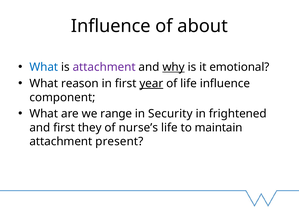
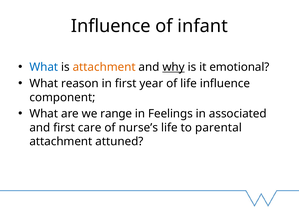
about: about -> infant
attachment at (104, 67) colour: purple -> orange
year underline: present -> none
Security: Security -> Feelings
frightened: frightened -> associated
they: they -> care
maintain: maintain -> parental
present: present -> attuned
